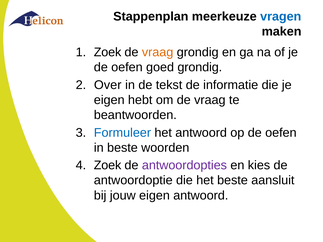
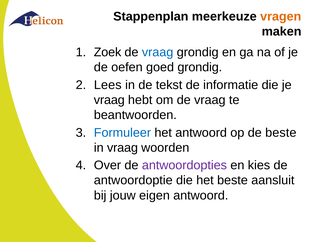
vragen colour: blue -> orange
vraag at (158, 52) colour: orange -> blue
Over: Over -> Lees
eigen at (109, 100): eigen -> vraag
op de oefen: oefen -> beste
in beste: beste -> vraag
Zoek at (108, 165): Zoek -> Over
